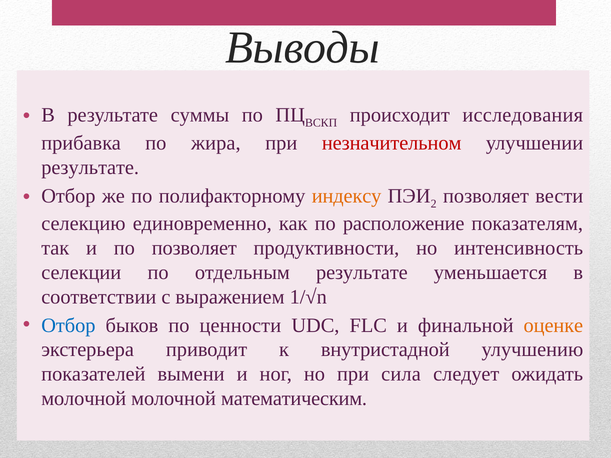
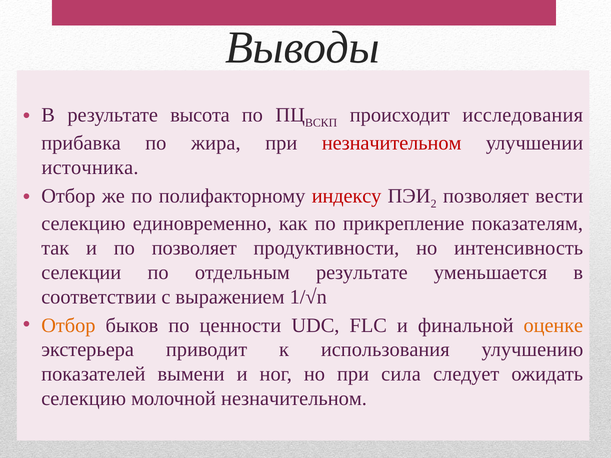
суммы: суммы -> высота
результате at (90, 167): результате -> источника
индексу colour: orange -> red
расположение: расположение -> прикрепление
Отбор at (68, 326) colour: blue -> orange
внутристадной: внутристадной -> использования
молочной at (84, 399): молочной -> селекцию
молочной математическим: математическим -> незначительном
